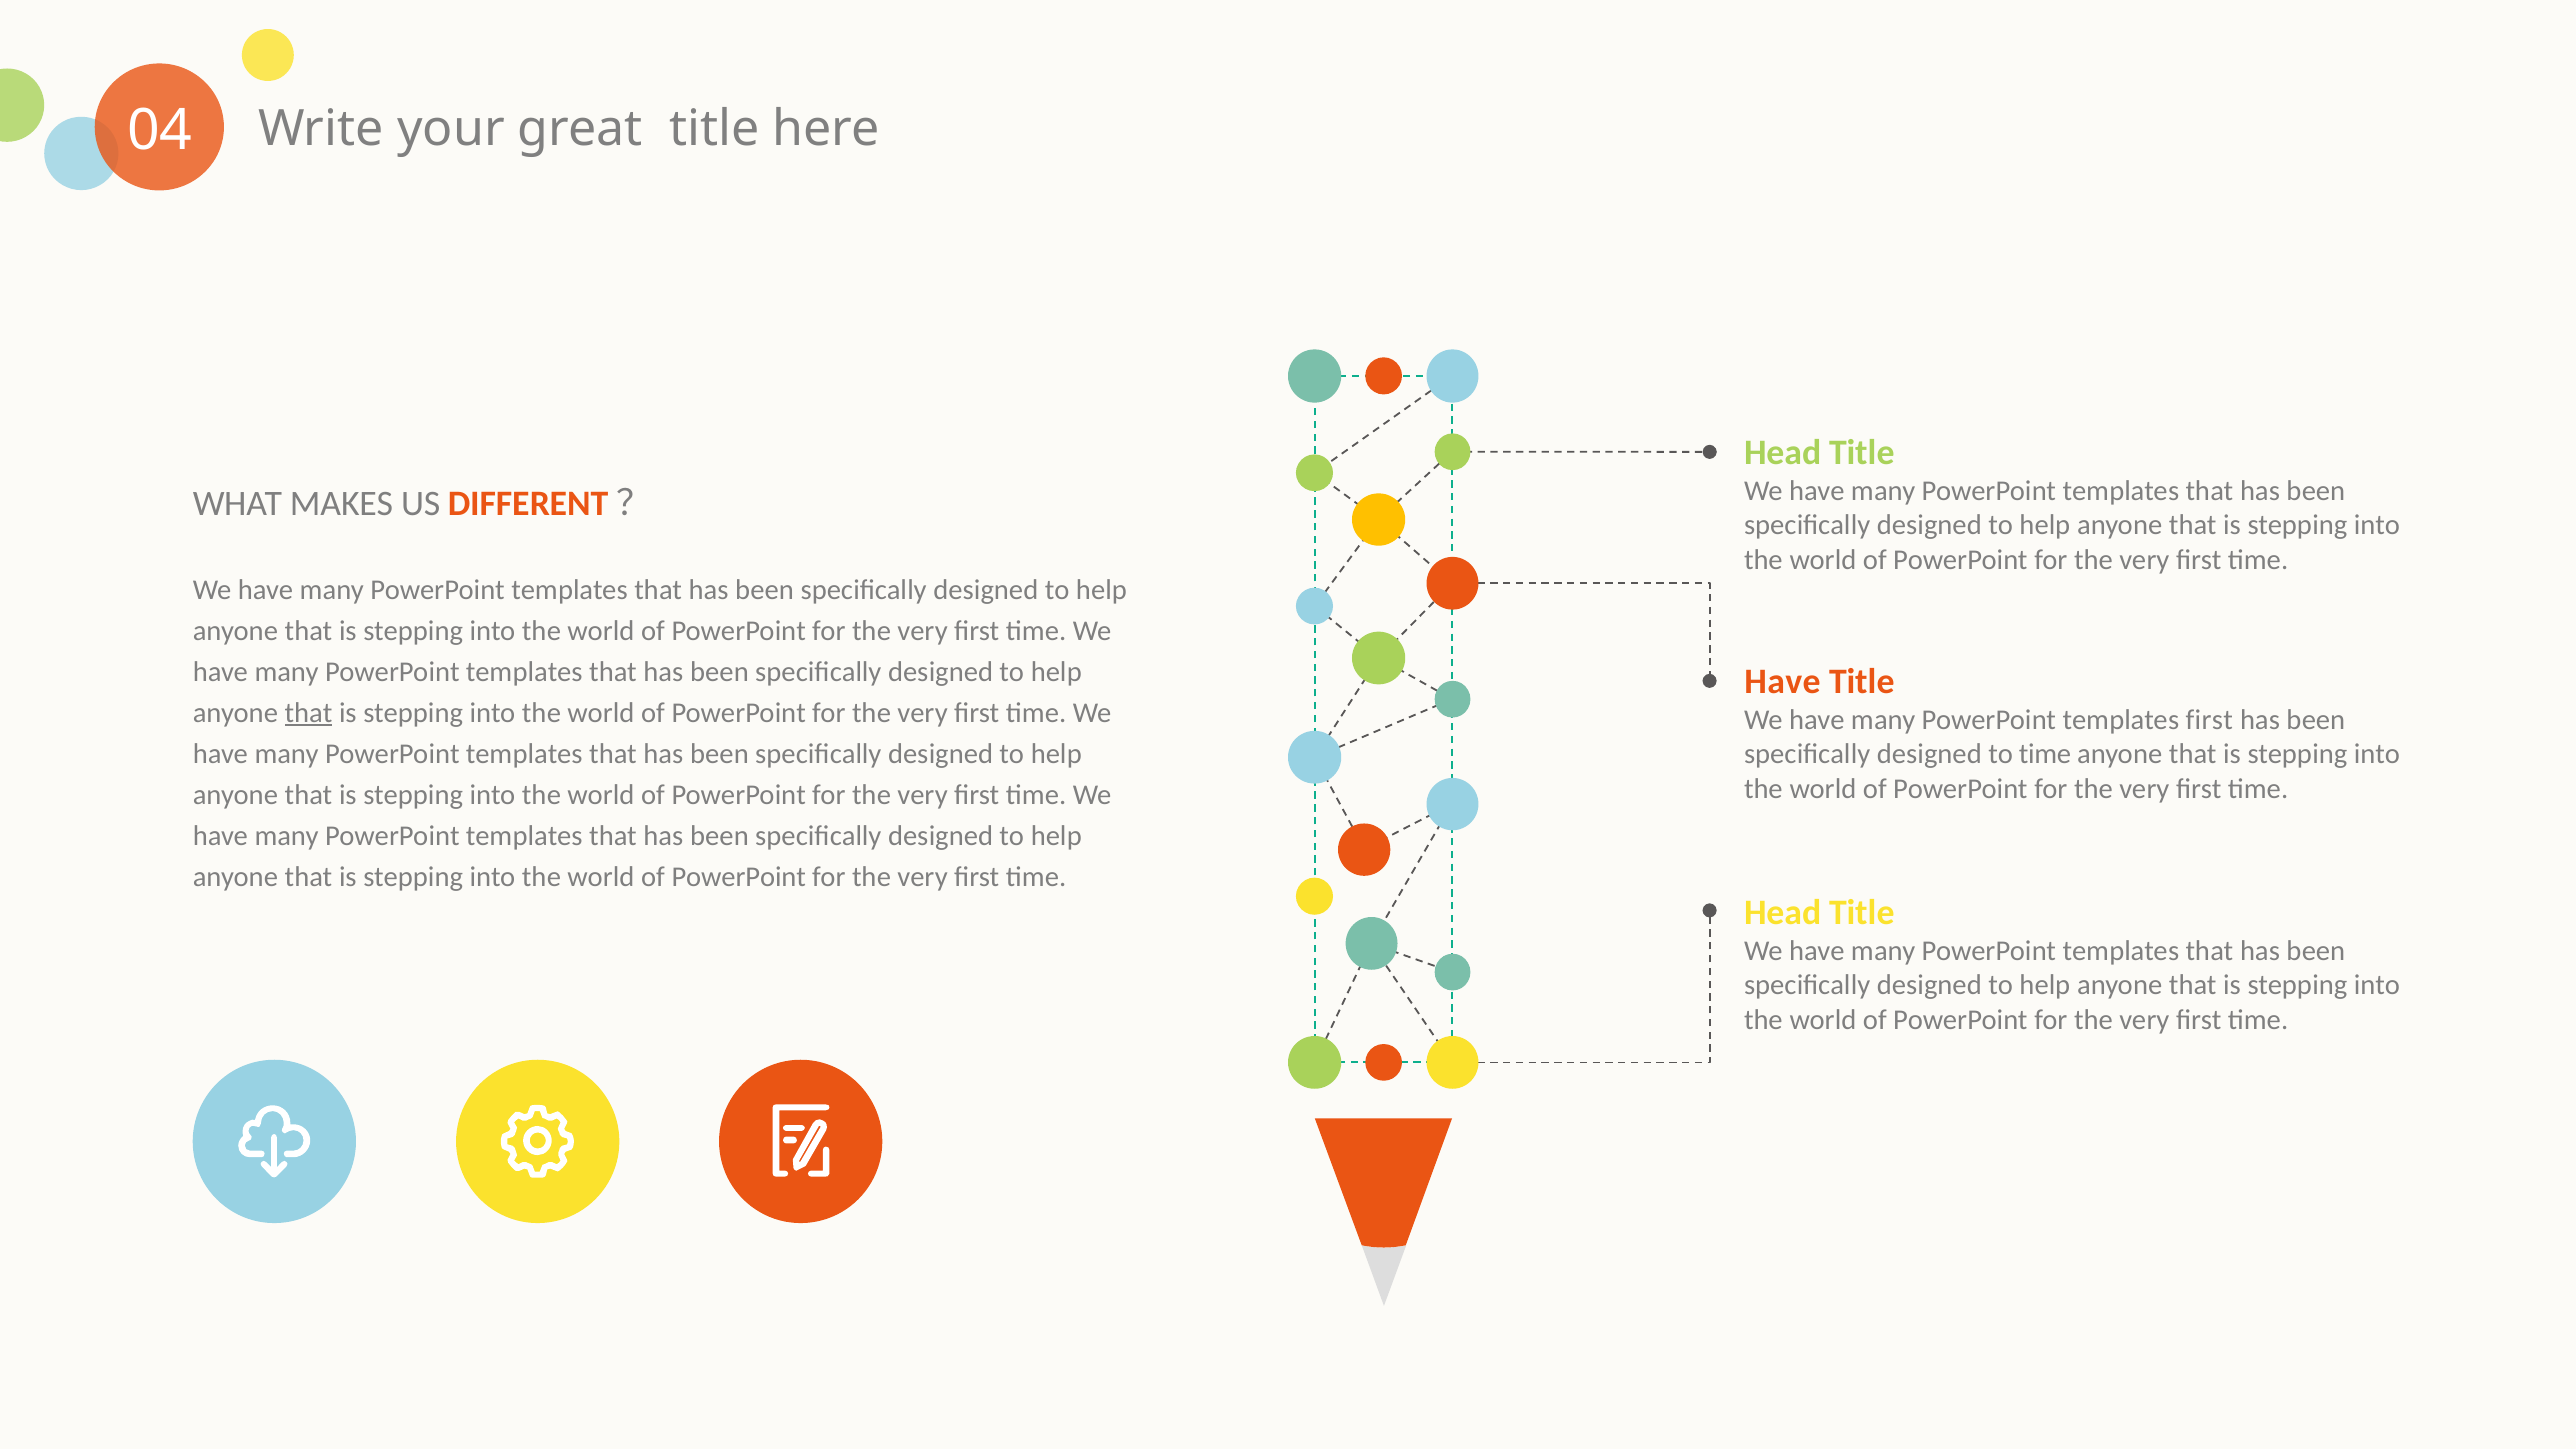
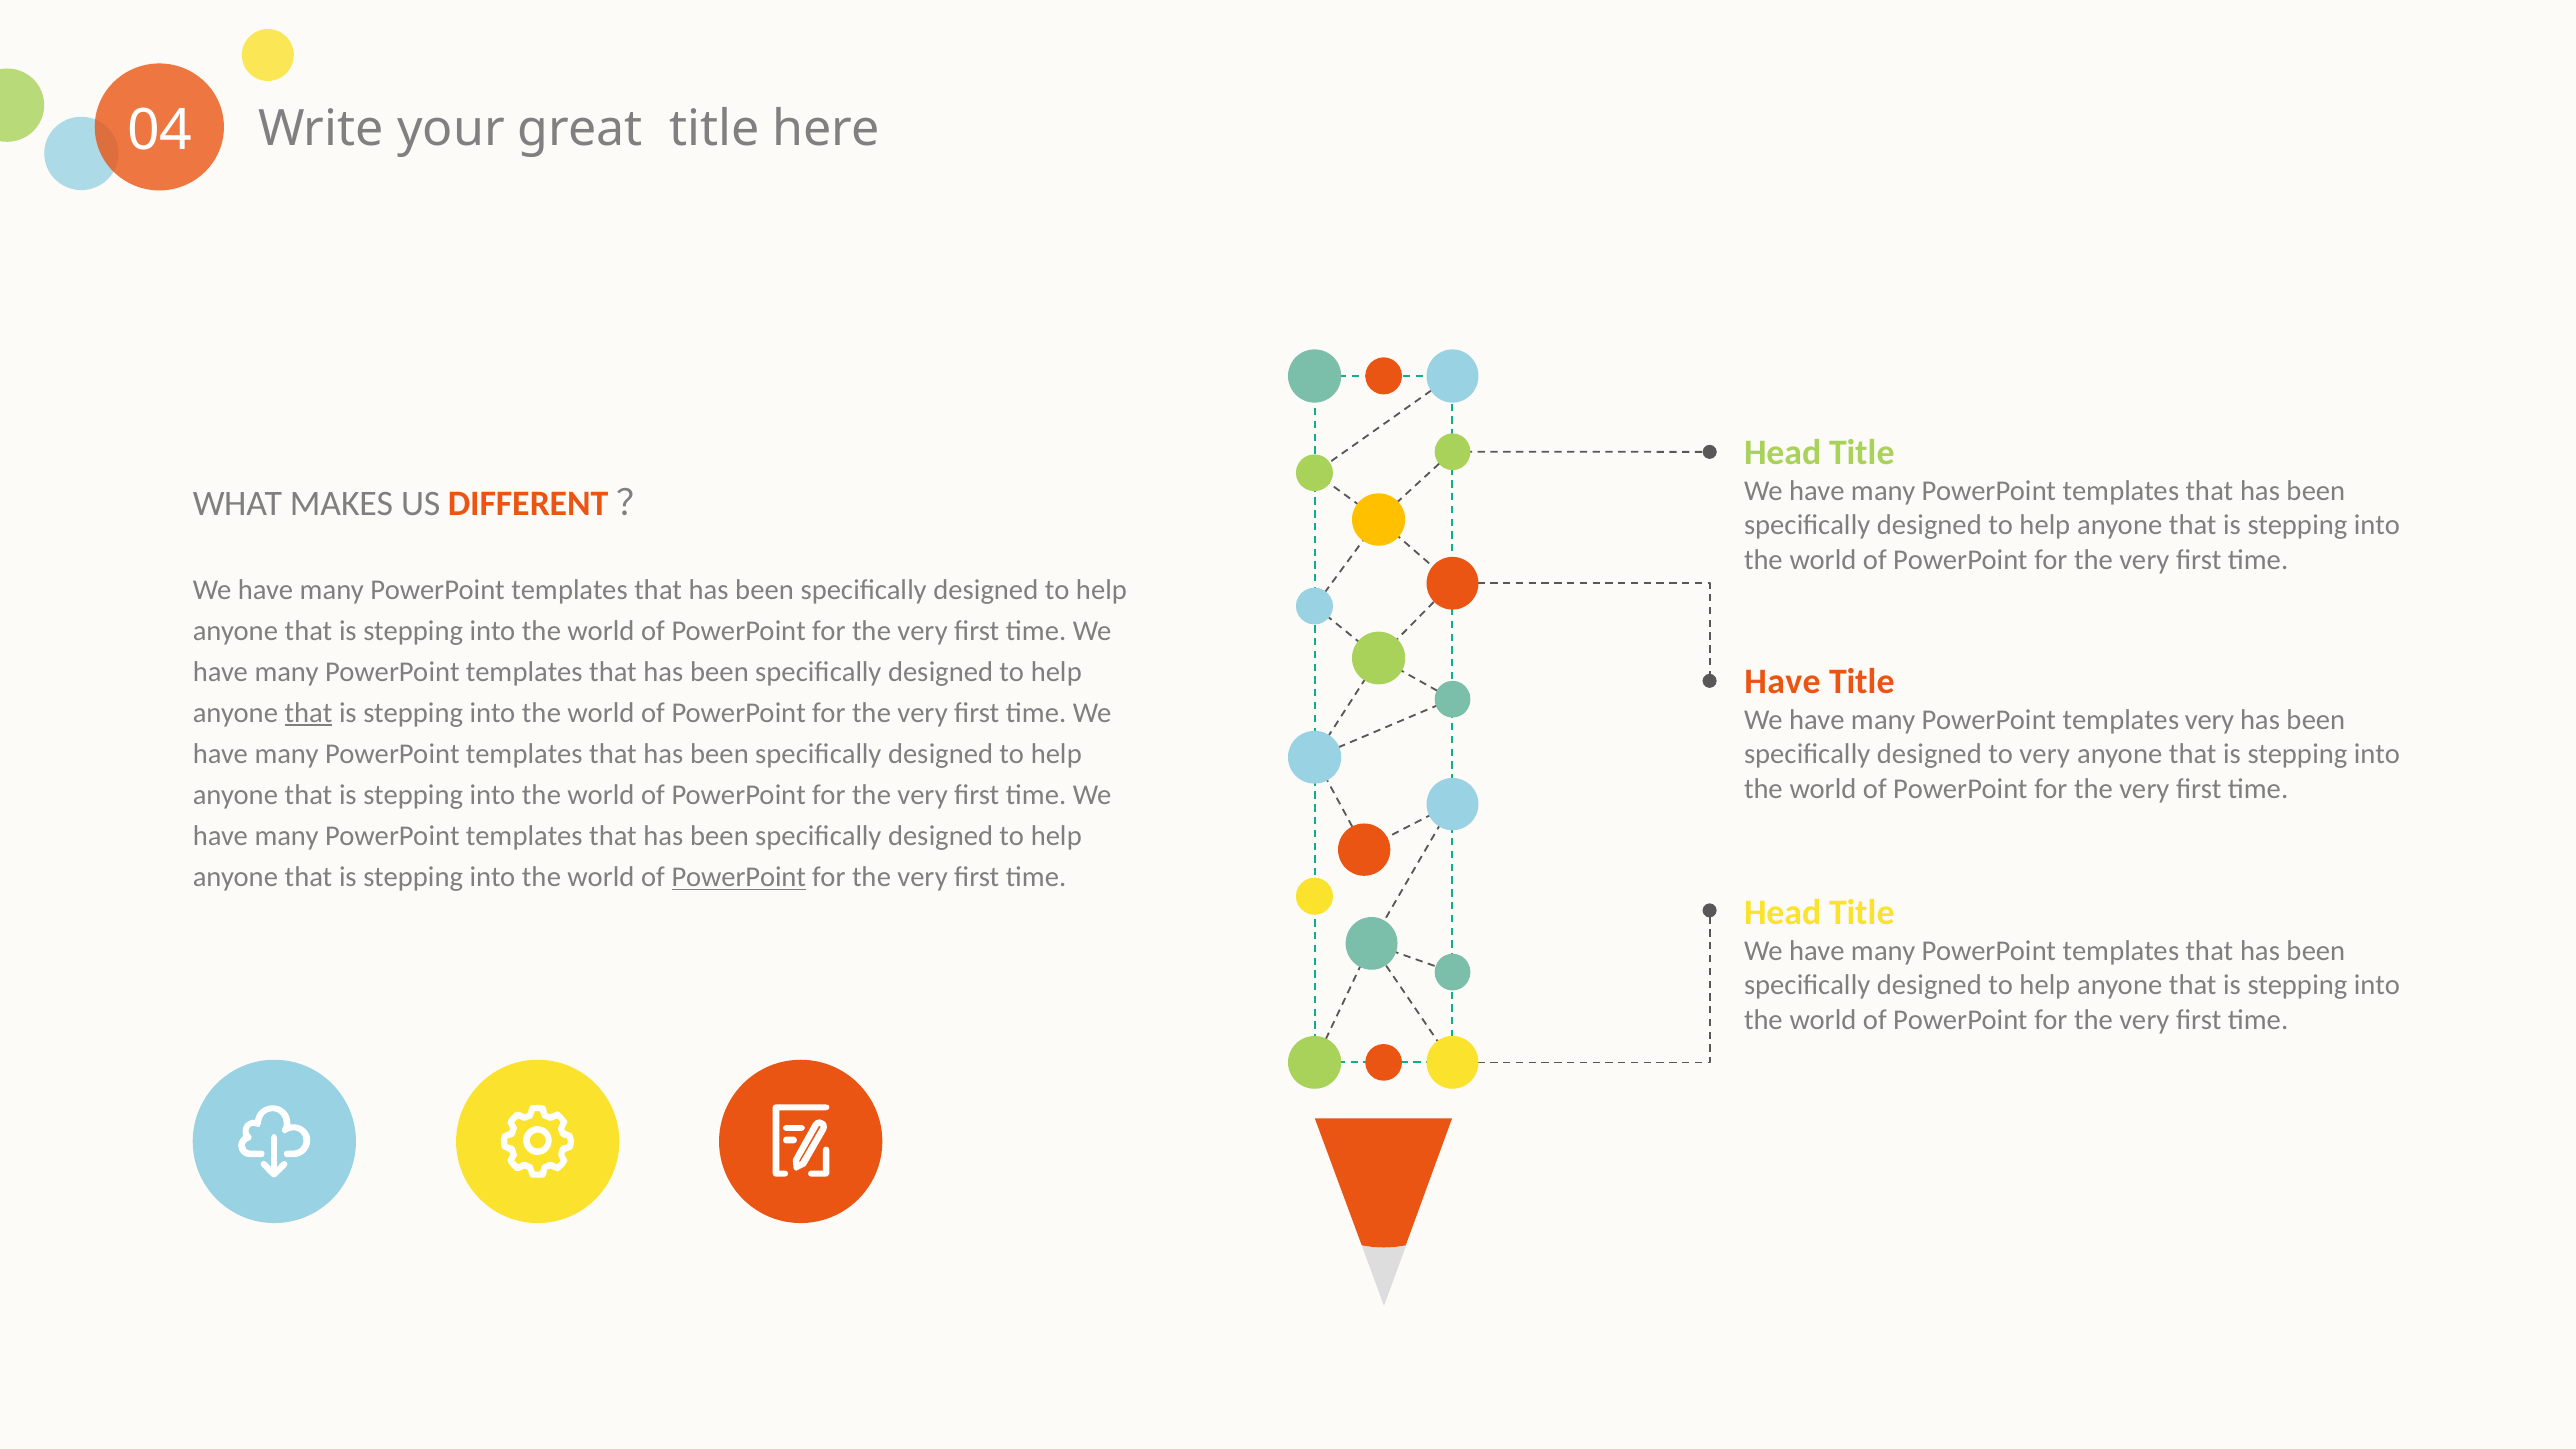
templates first: first -> very
to time: time -> very
PowerPoint at (739, 877) underline: none -> present
